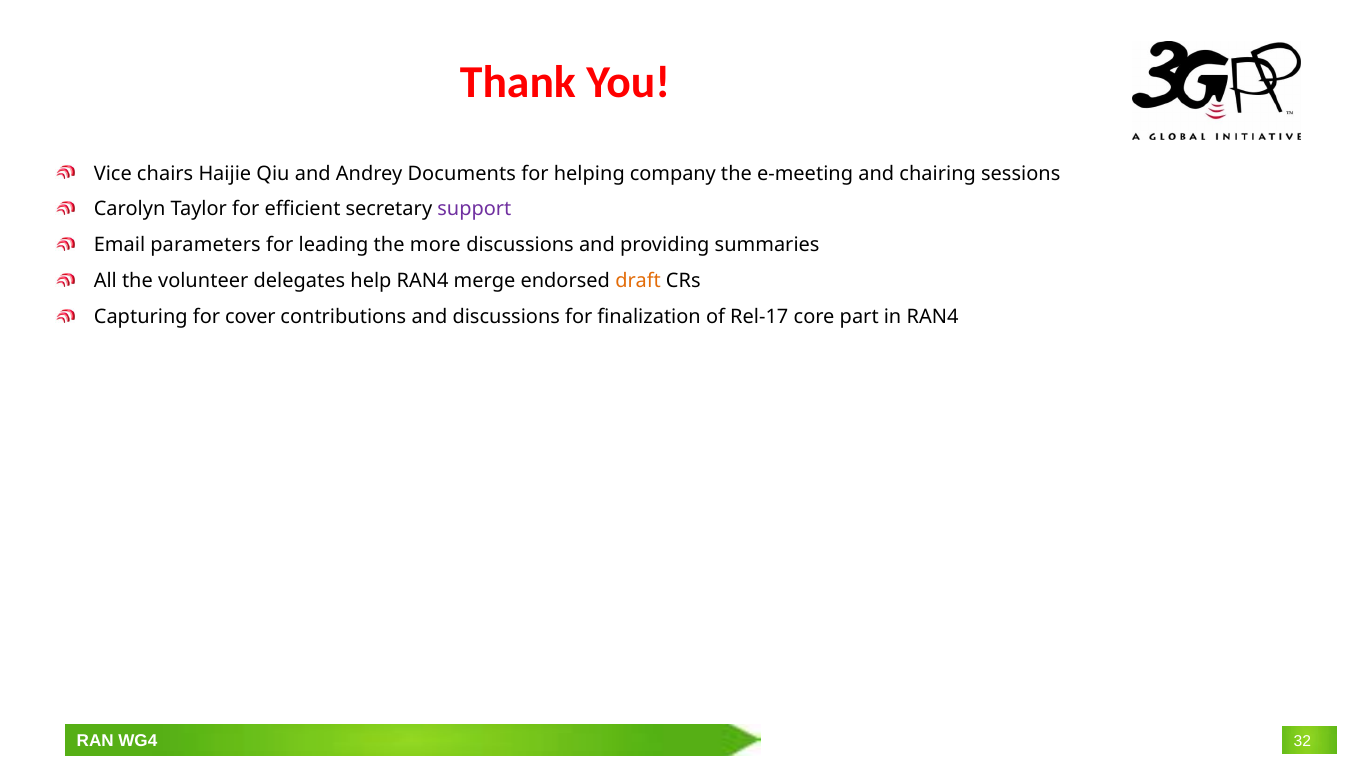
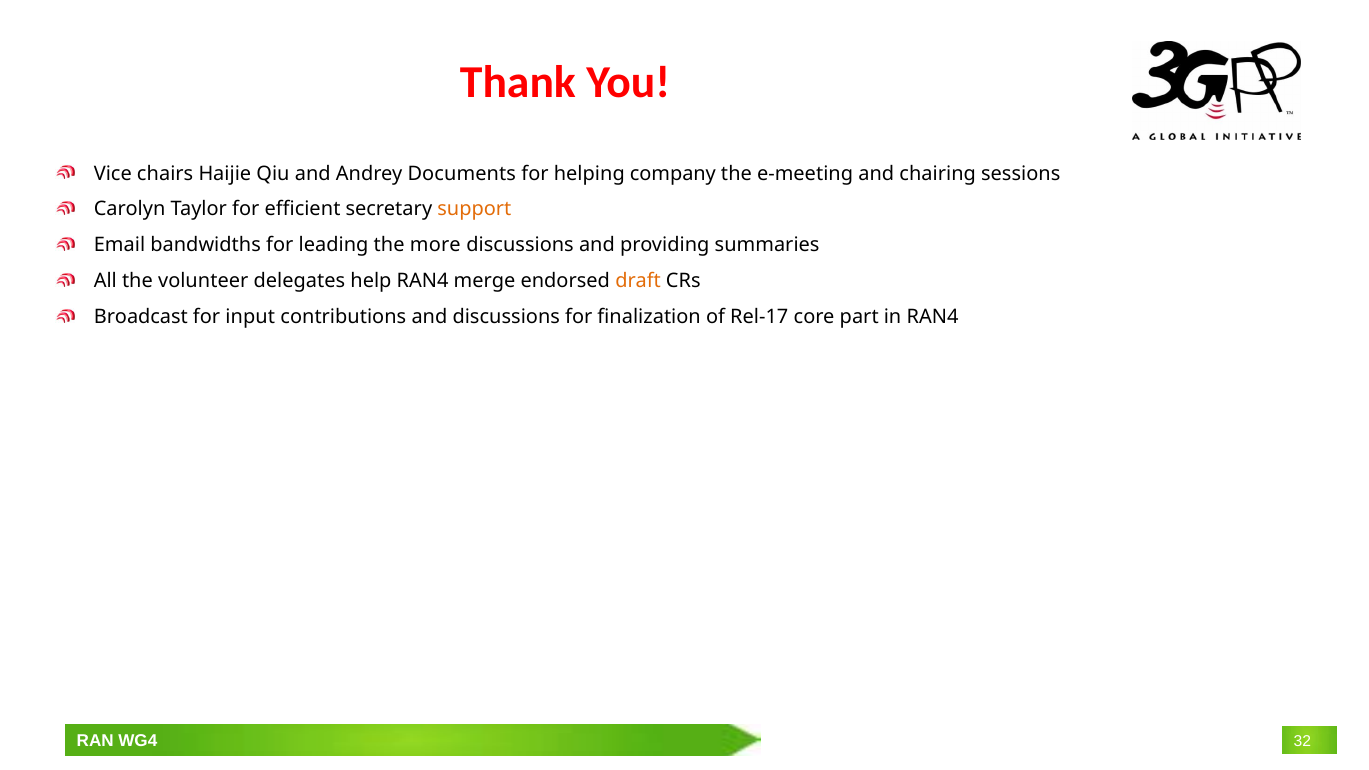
support colour: purple -> orange
parameters: parameters -> bandwidths
Capturing: Capturing -> Broadcast
cover: cover -> input
